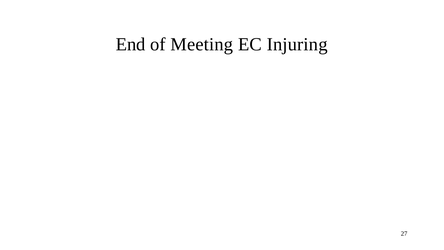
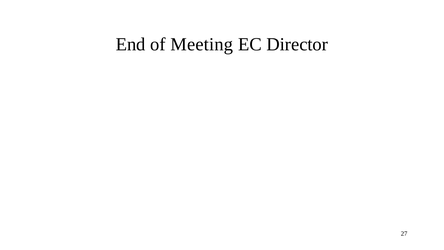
Injuring: Injuring -> Director
